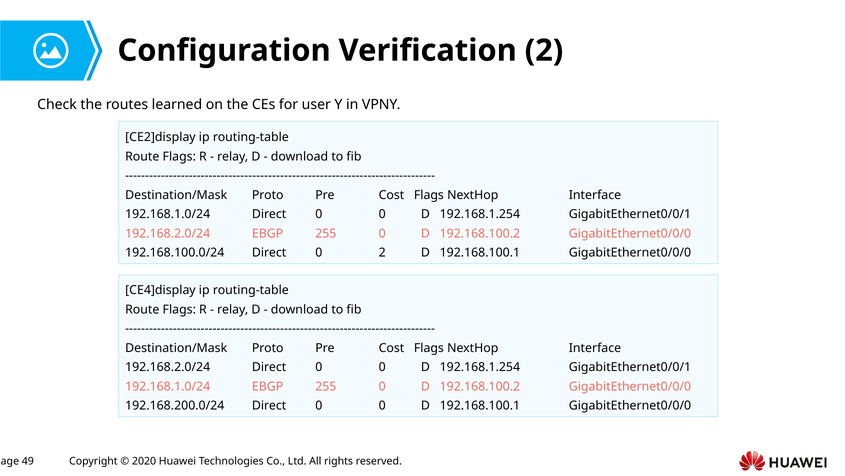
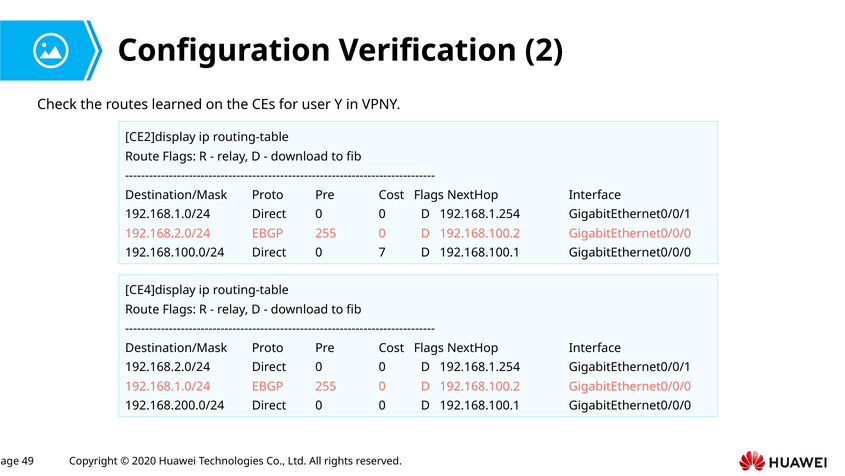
0 2: 2 -> 7
